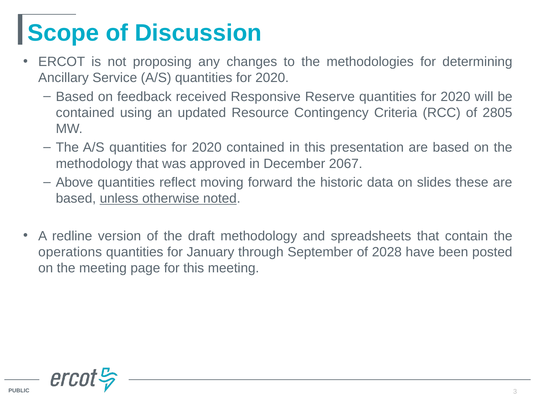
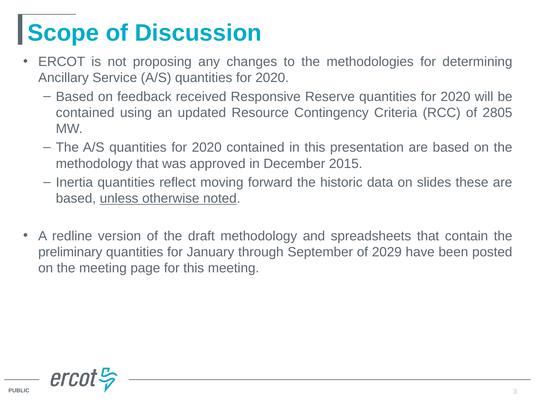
2067: 2067 -> 2015
Above: Above -> Inertia
operations: operations -> preliminary
2028: 2028 -> 2029
